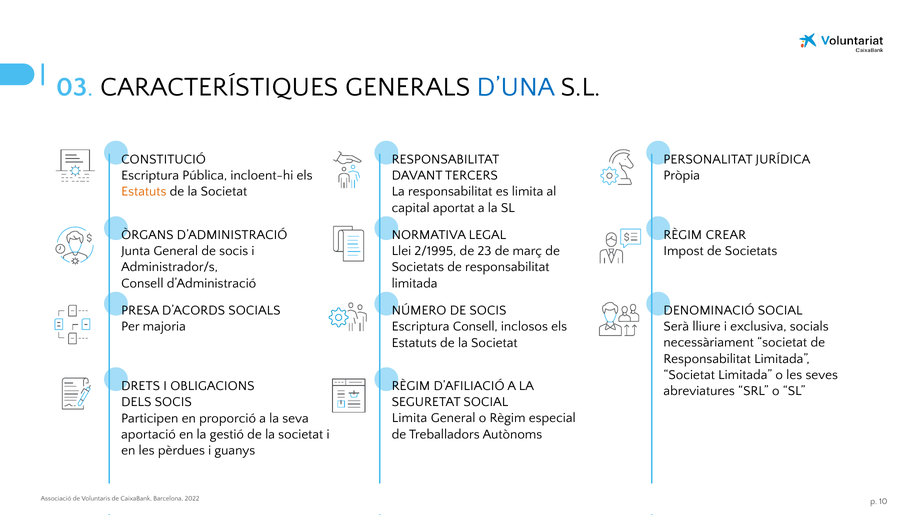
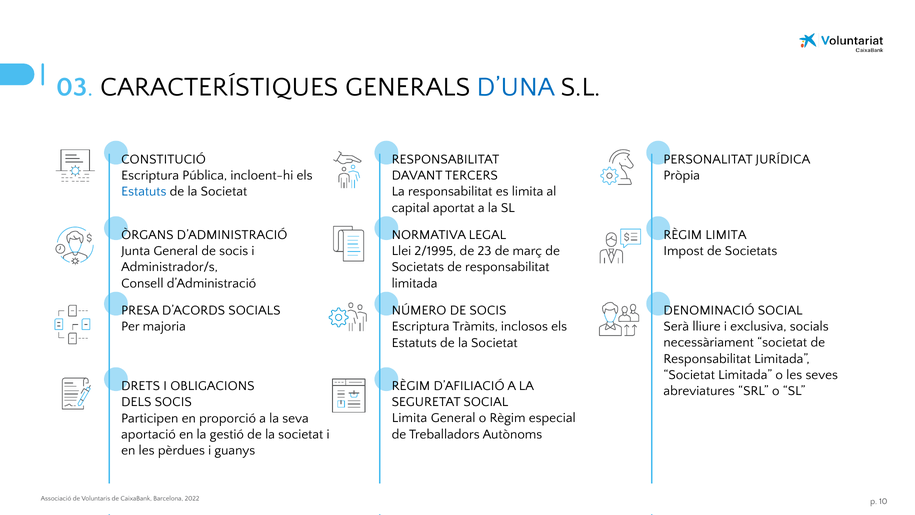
Estatuts at (144, 191) colour: orange -> blue
RÈGIM CREAR: CREAR -> LIMITA
Escriptura Consell: Consell -> Tràmits
